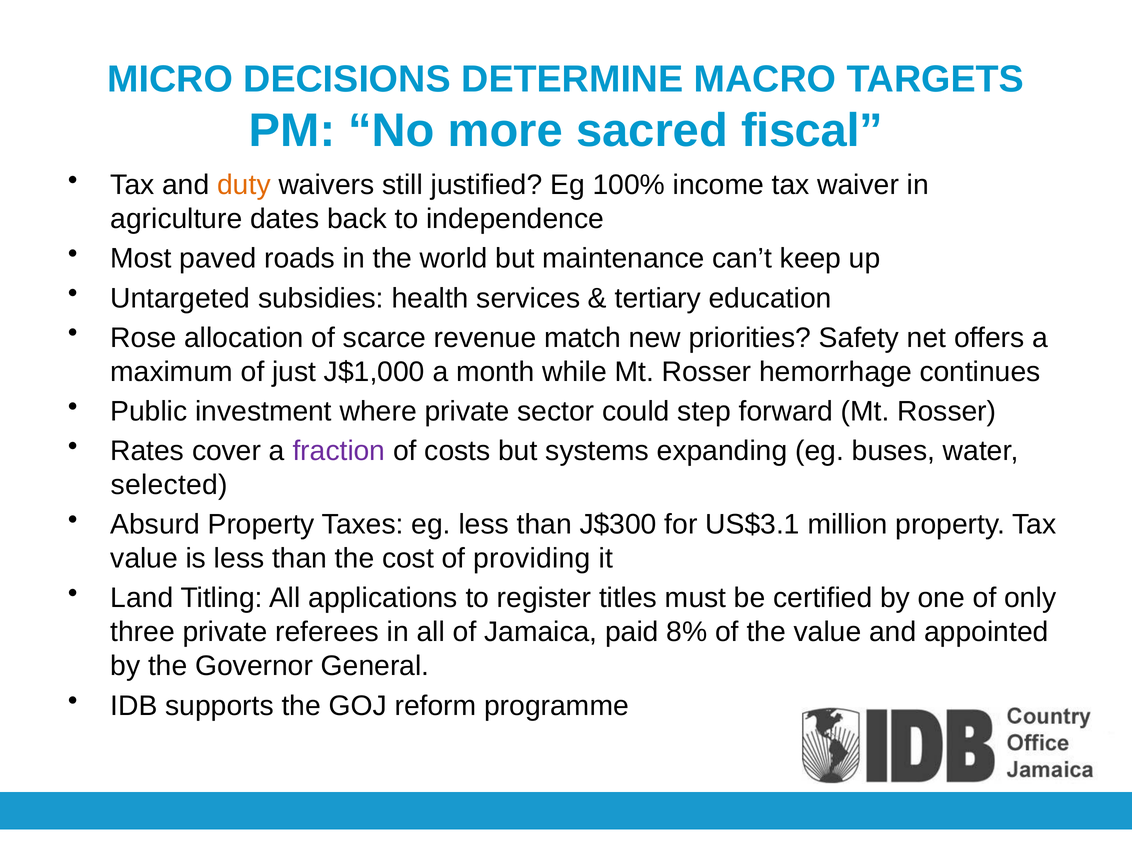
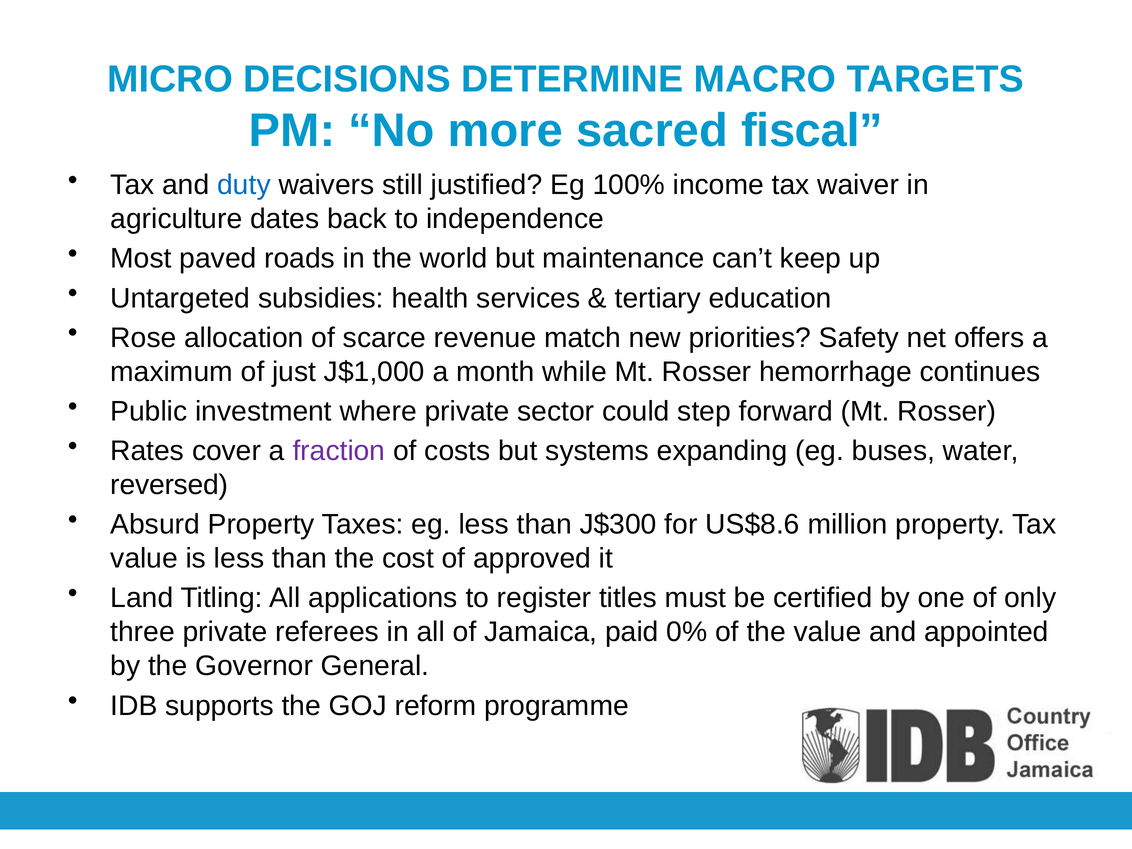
duty colour: orange -> blue
selected: selected -> reversed
US$3.1: US$3.1 -> US$8.6
providing: providing -> approved
8%: 8% -> 0%
